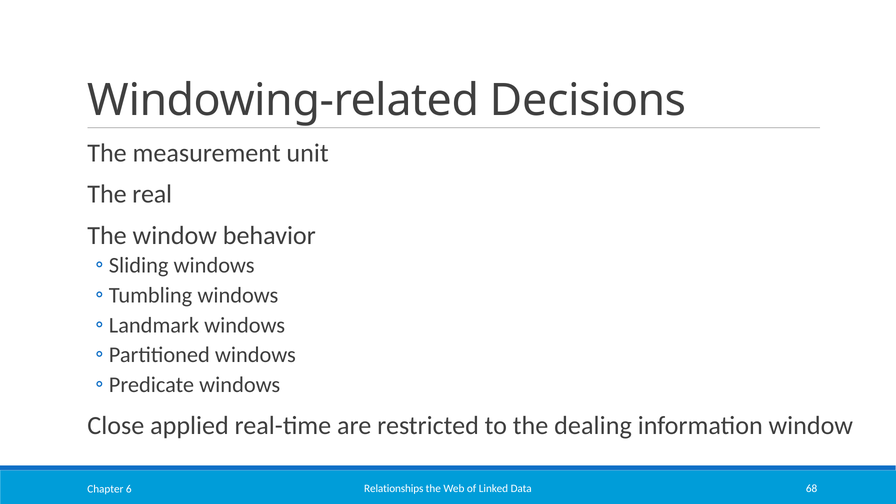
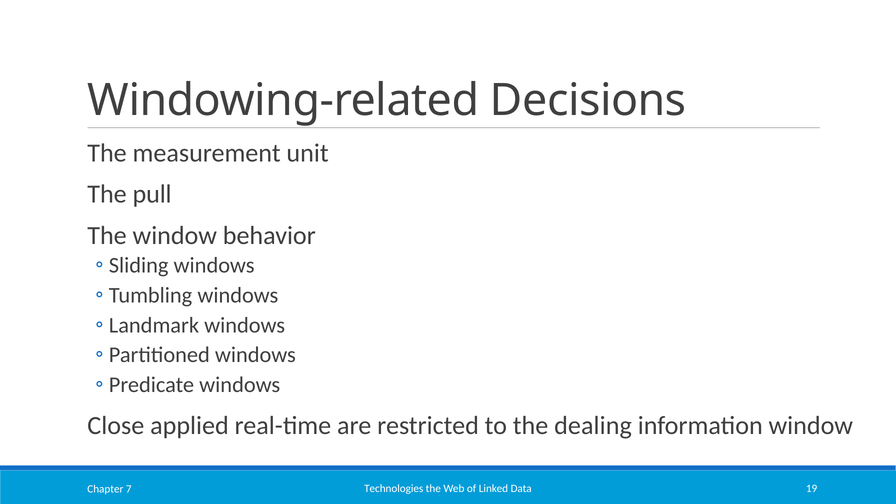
real: real -> pull
Relationships: Relationships -> Technologies
68: 68 -> 19
6: 6 -> 7
